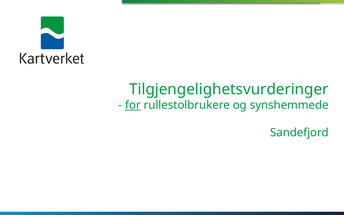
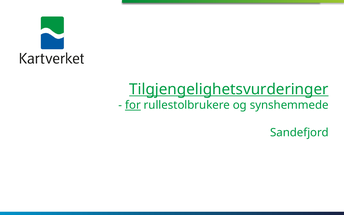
Tilgjengelighetsvurderinger underline: none -> present
